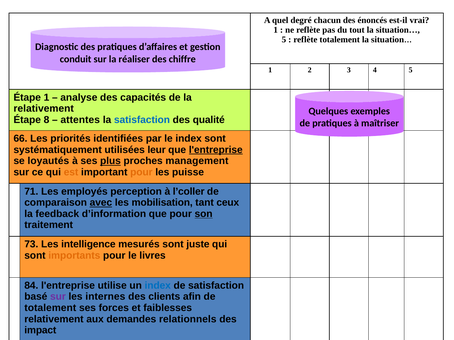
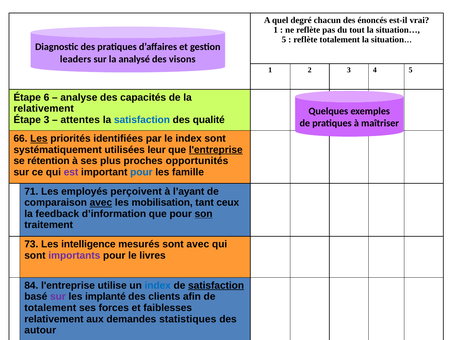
conduit: conduit -> leaders
réaliser: réaliser -> analysé
chiffre: chiffre -> visons
Étape 1: 1 -> 6
Étape 8: 8 -> 3
Les at (39, 139) underline: none -> present
loyautés: loyautés -> rétention
plus underline: present -> none
management: management -> opportunités
est colour: orange -> purple
pour at (141, 172) colour: orange -> blue
puisse: puisse -> famille
perception: perception -> perçoivent
l’coller: l’coller -> l’ayant
sont juste: juste -> avec
importants colour: orange -> purple
satisfaction at (216, 286) underline: none -> present
internes: internes -> implanté
relationnels: relationnels -> statistiques
impact: impact -> autour
